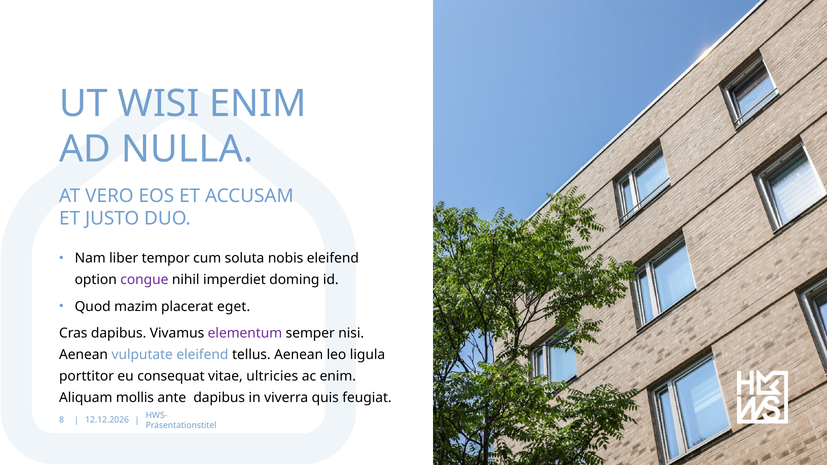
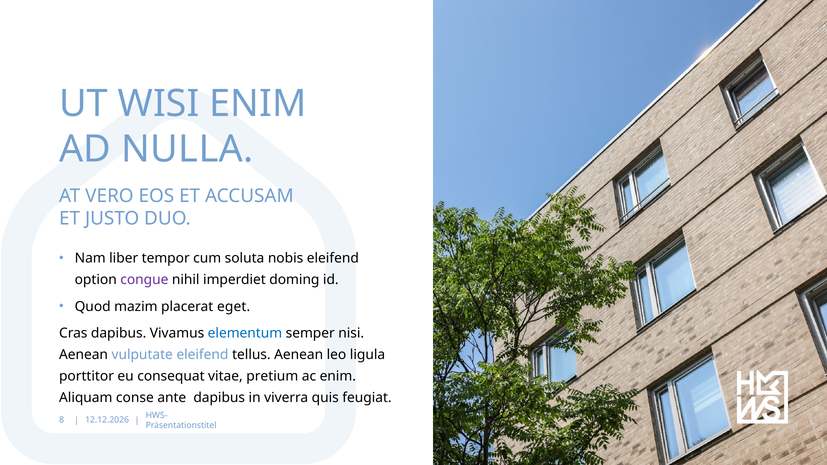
elementum colour: purple -> blue
ultricies: ultricies -> pretium
mollis: mollis -> conse
